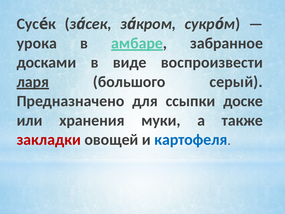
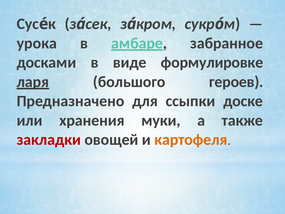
воспроизвести: воспроизвести -> формулировке
серый: серый -> героев
картофеля colour: blue -> orange
